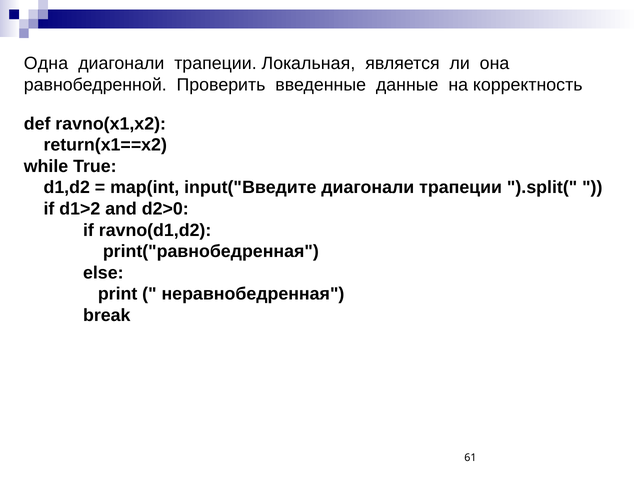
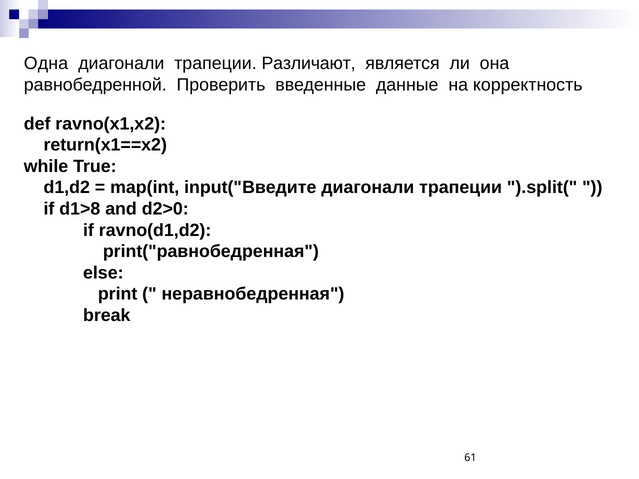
Локальная: Локальная -> Различают
d1>2: d1>2 -> d1>8
